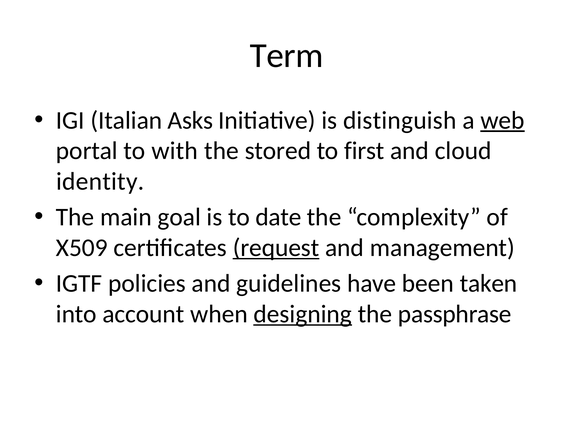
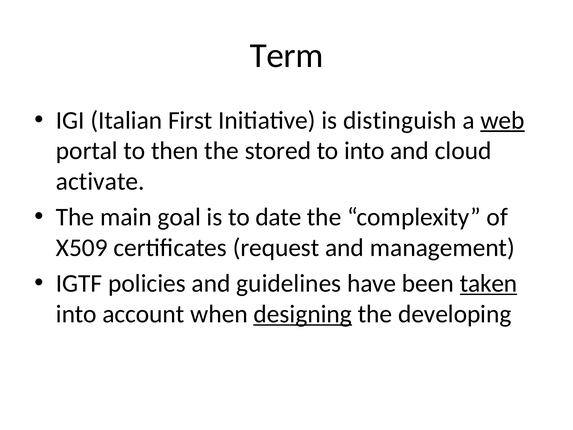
Asks: Asks -> First
with: with -> then
to first: first -> into
identity: identity -> activate
request underline: present -> none
taken underline: none -> present
passphrase: passphrase -> developing
